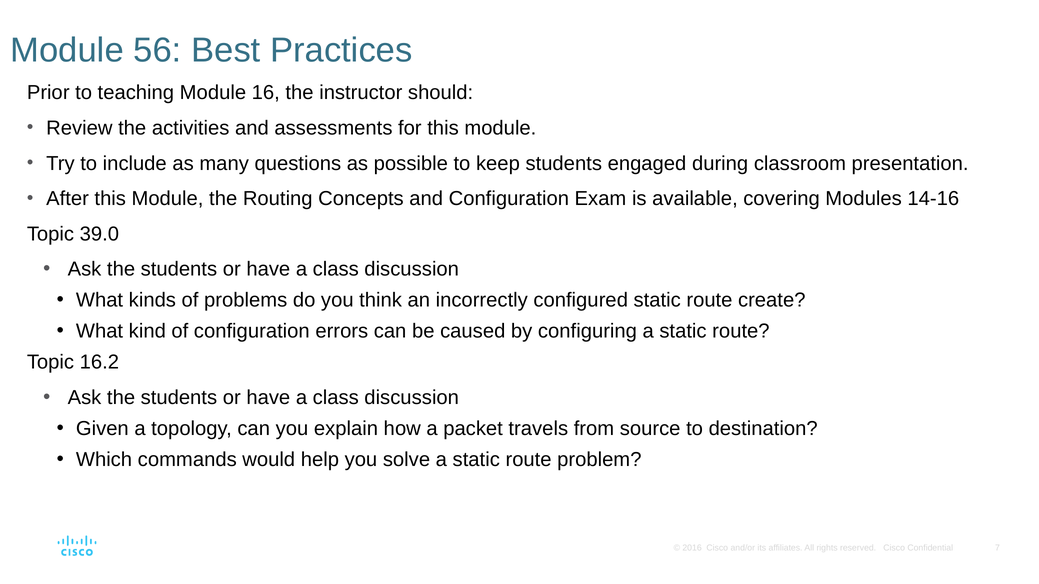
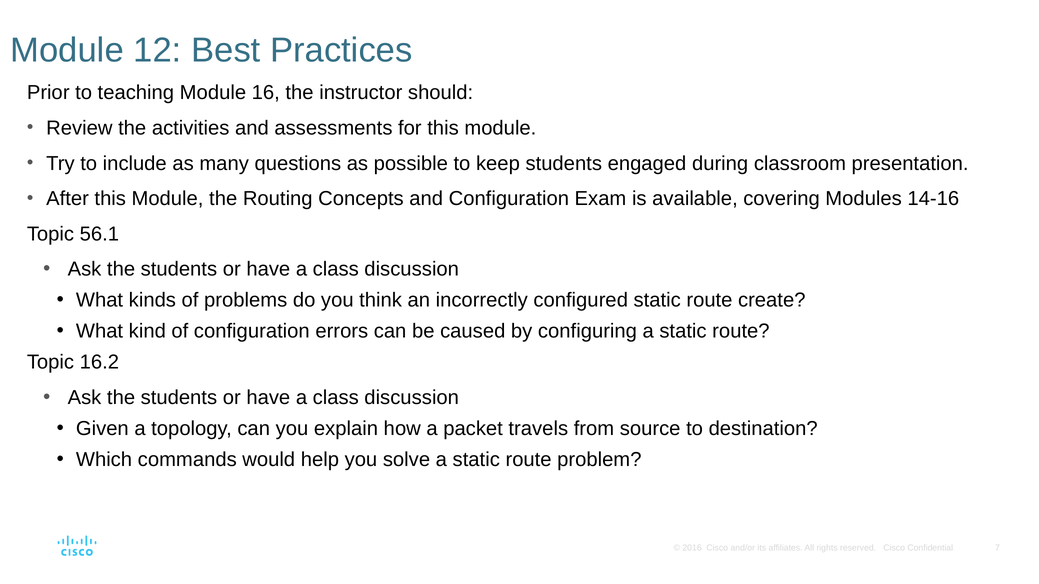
56: 56 -> 12
39.0: 39.0 -> 56.1
